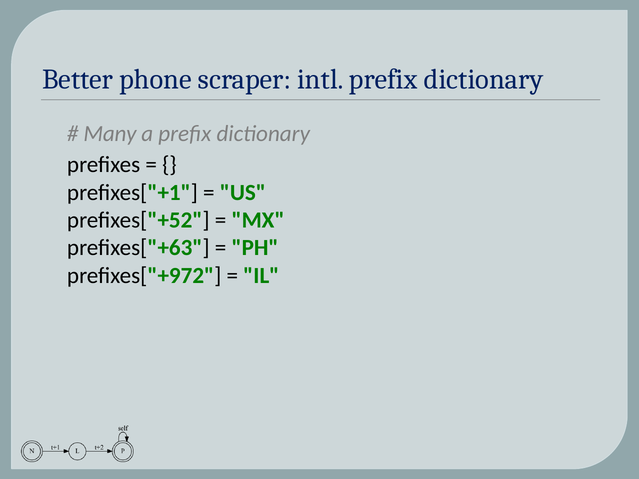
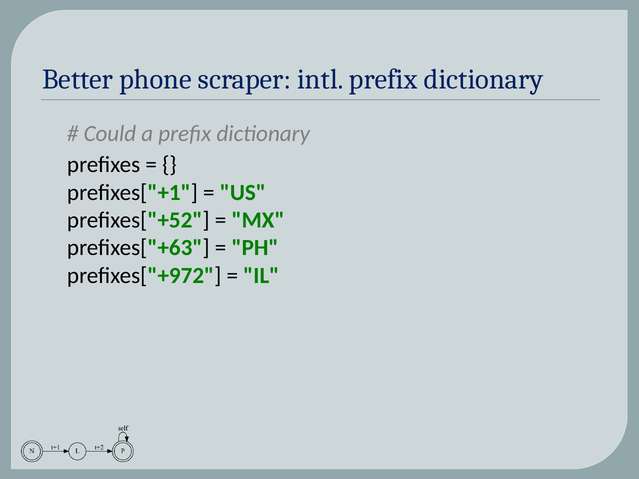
Many: Many -> Could
